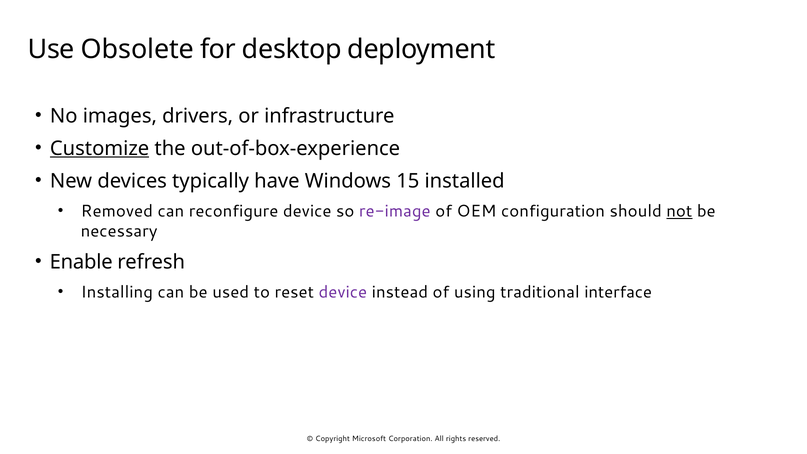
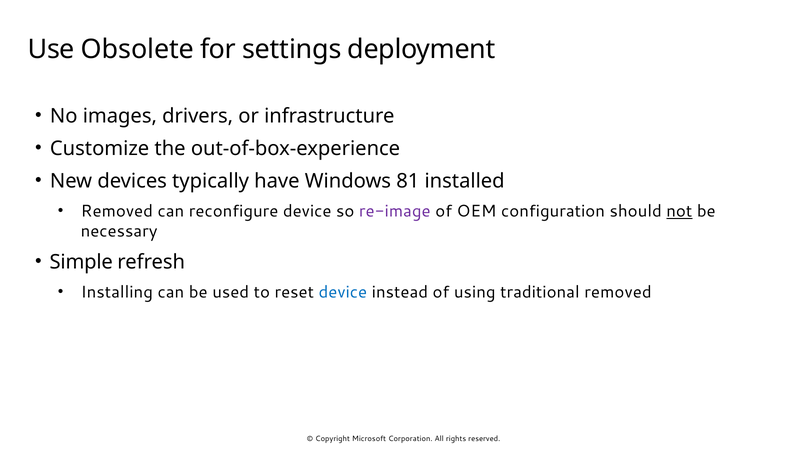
desktop: desktop -> settings
Customize underline: present -> none
15: 15 -> 81
Enable: Enable -> Simple
device at (343, 292) colour: purple -> blue
traditional interface: interface -> removed
